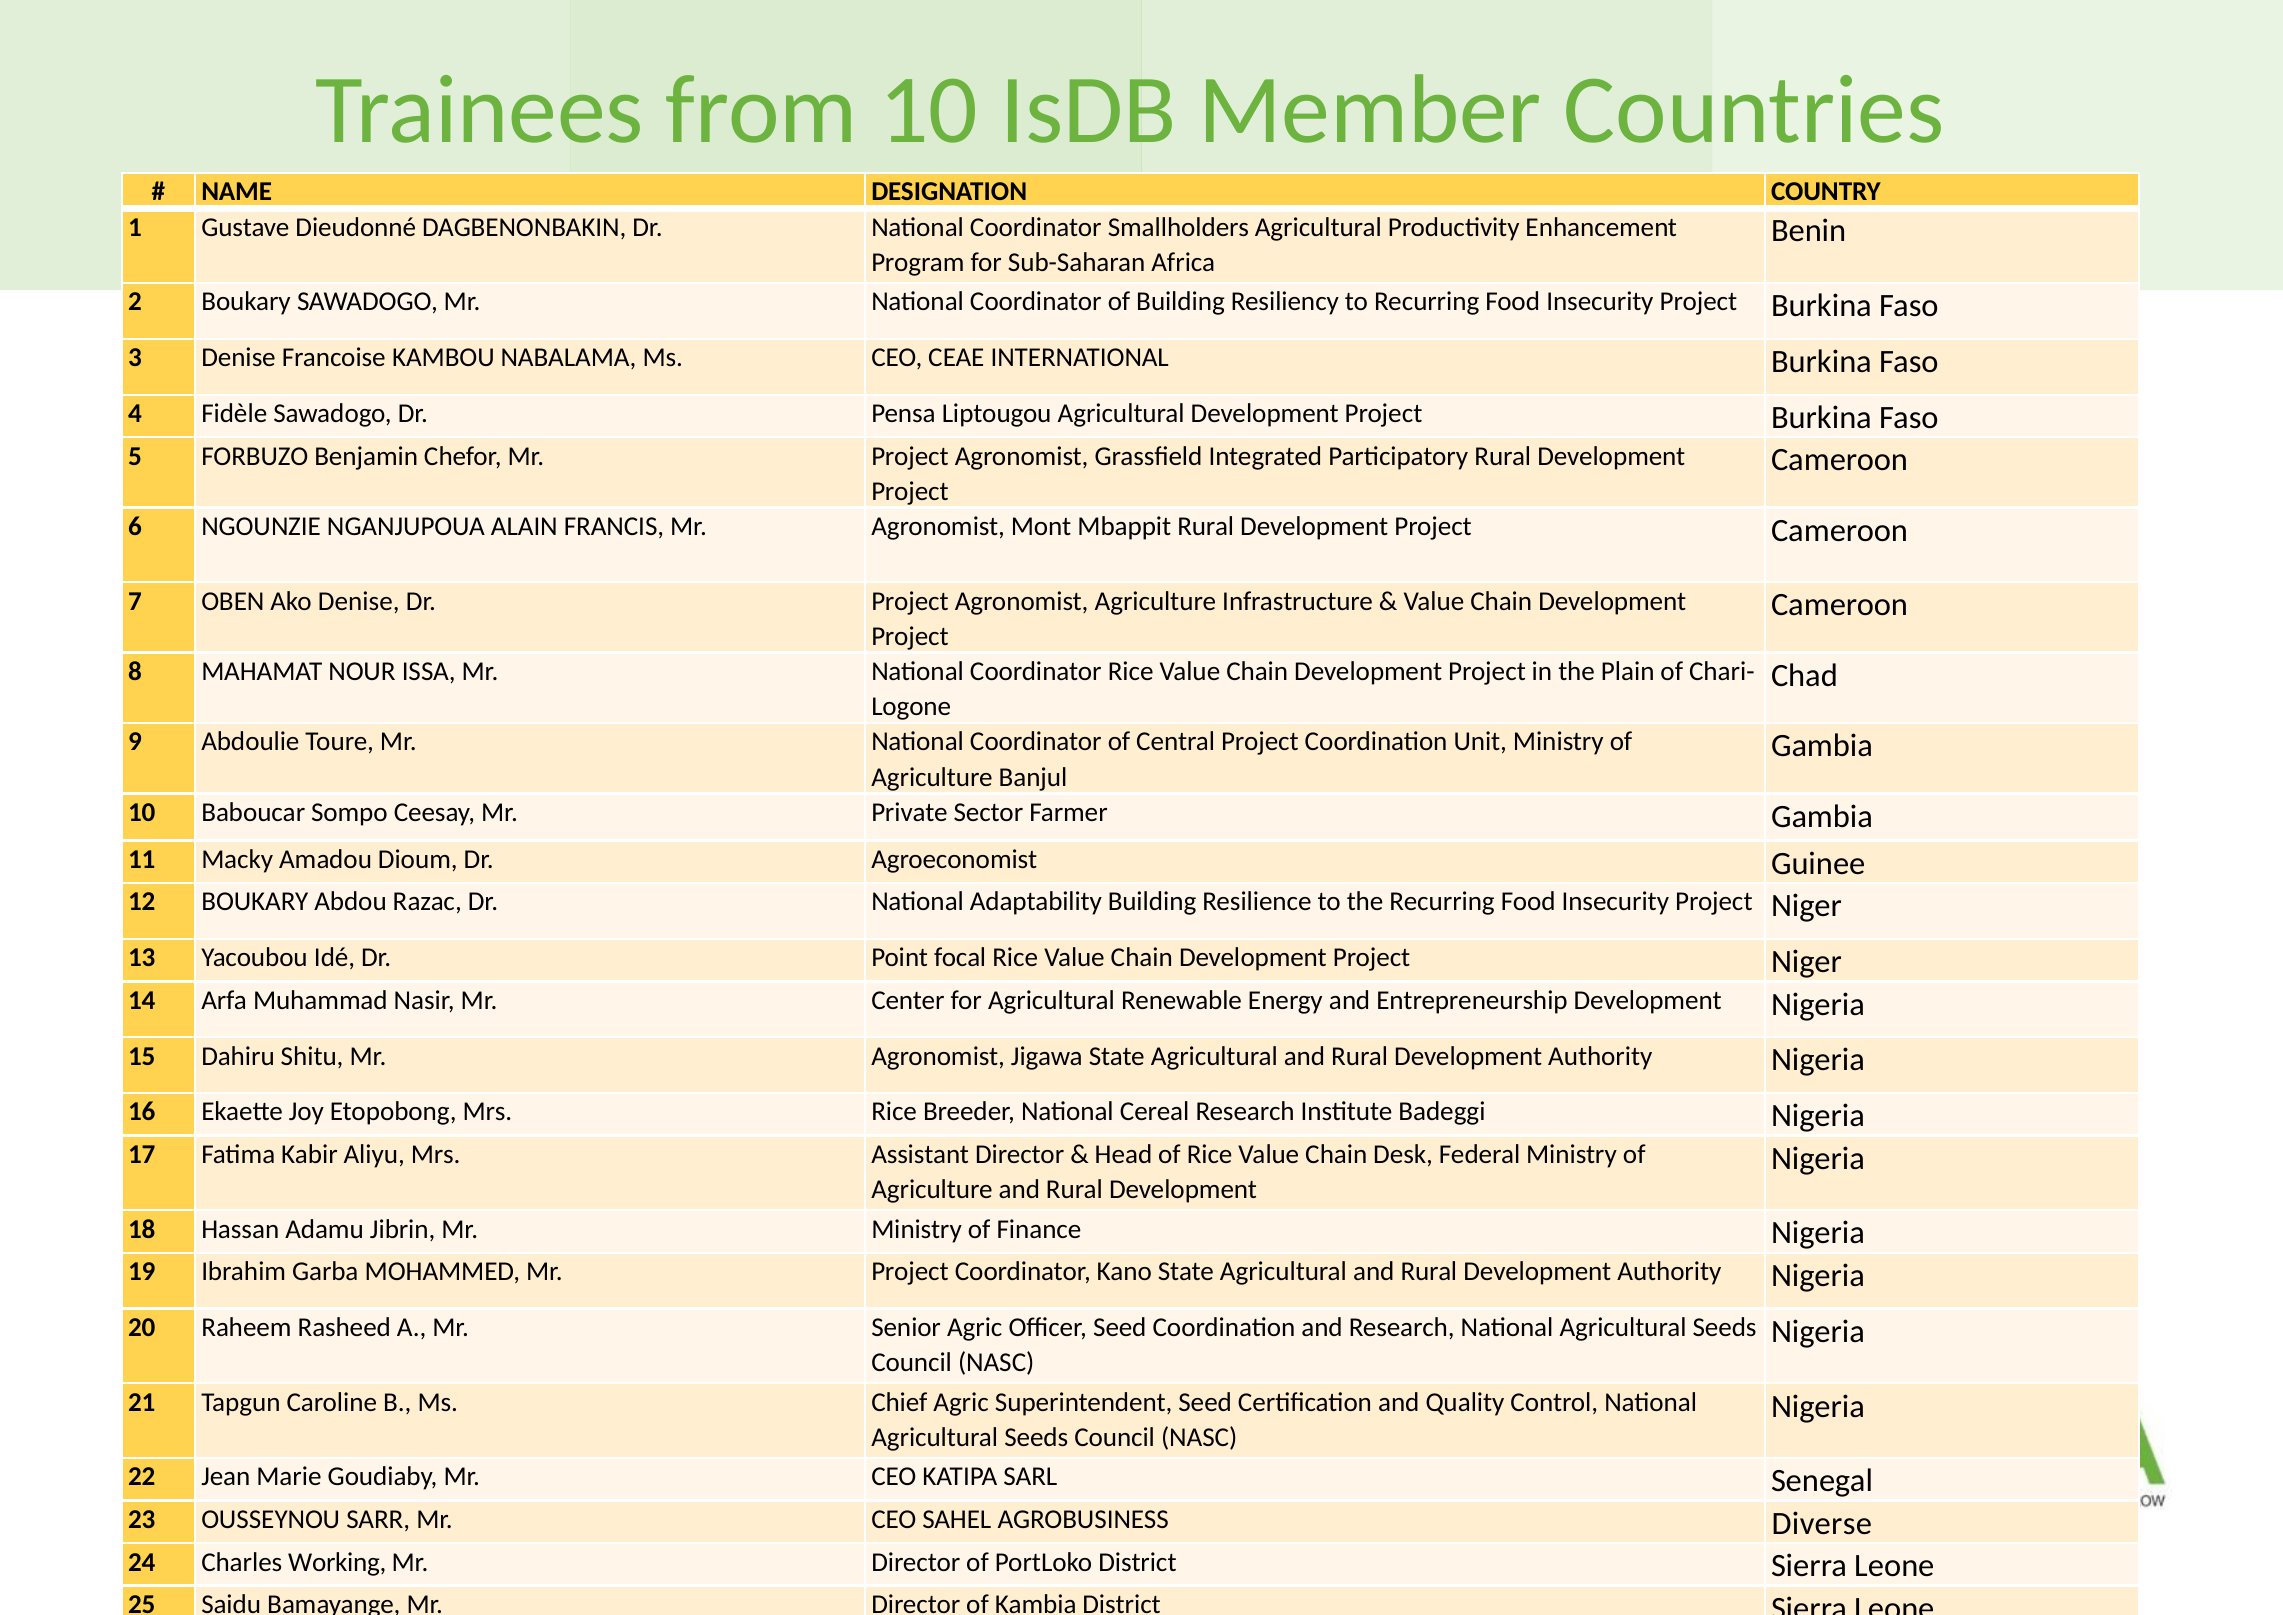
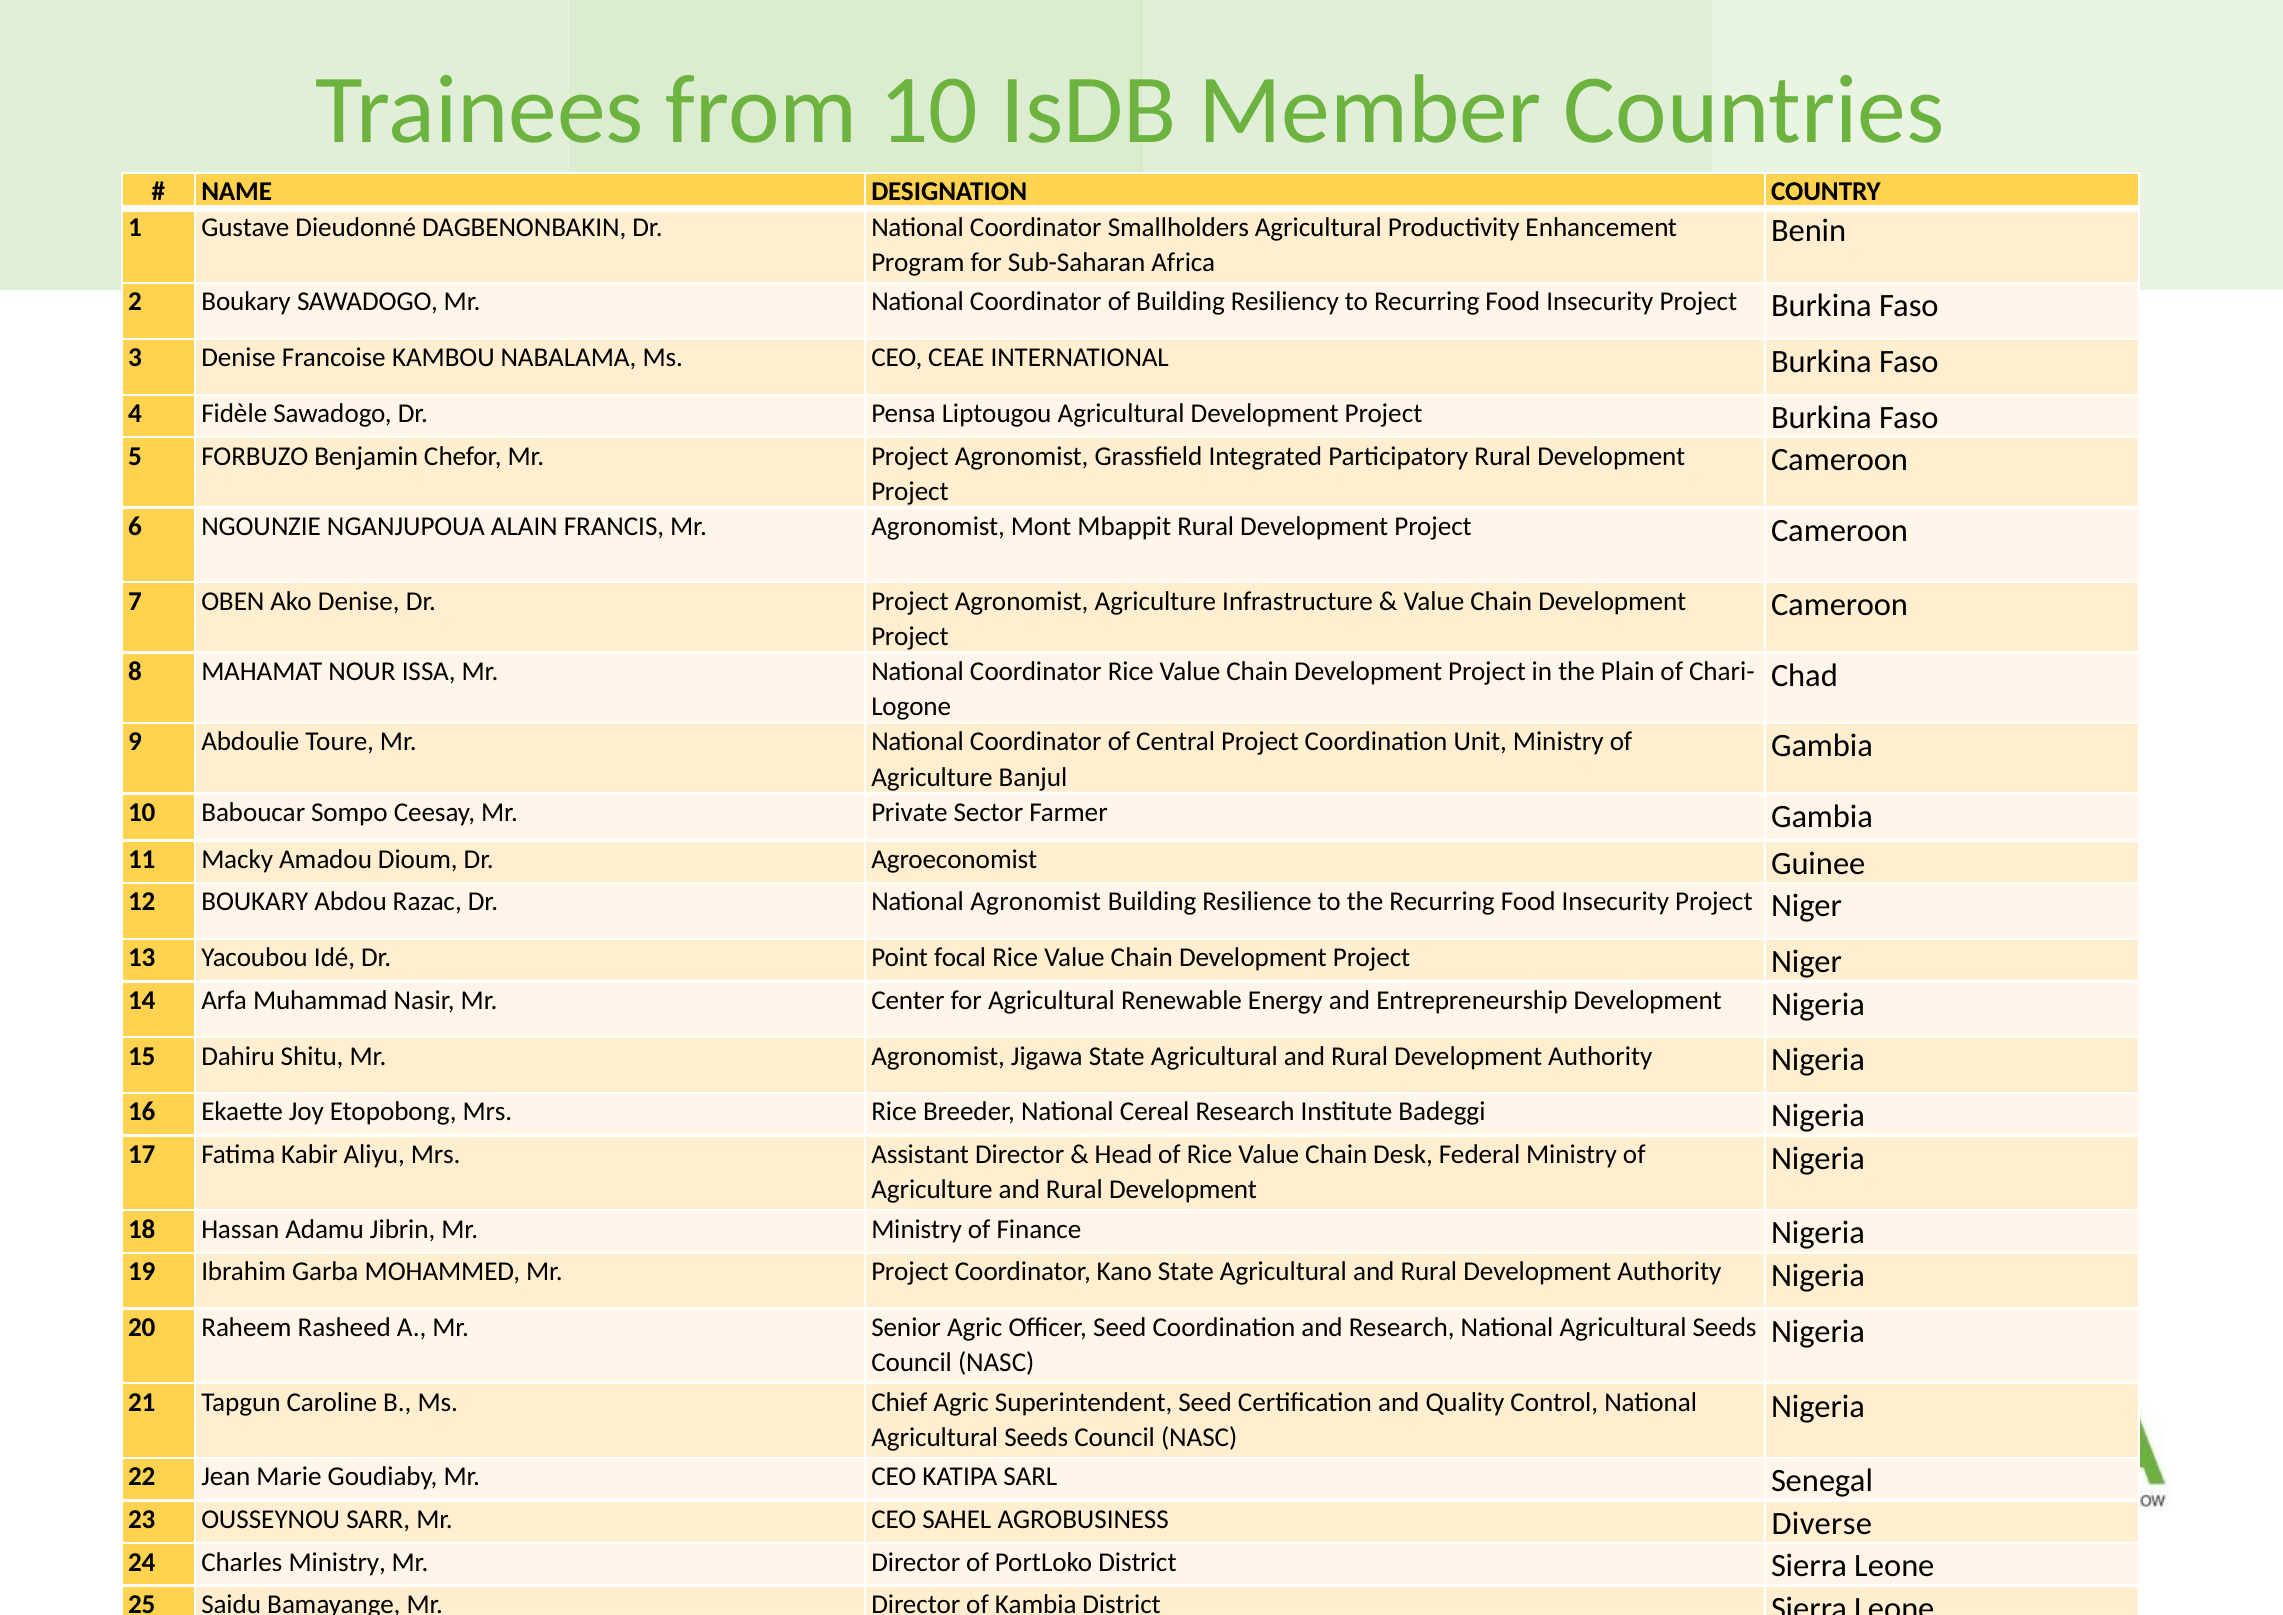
National Adaptability: Adaptability -> Agronomist
Charles Working: Working -> Ministry
